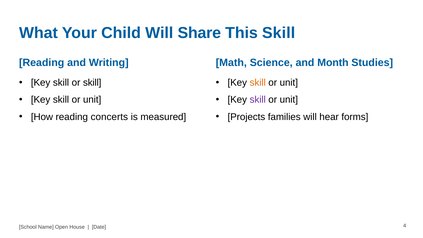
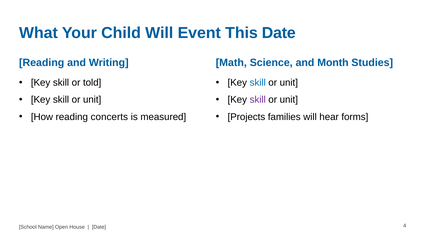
Share: Share -> Event
This Skill: Skill -> Date
or skill: skill -> told
skill at (258, 83) colour: orange -> blue
